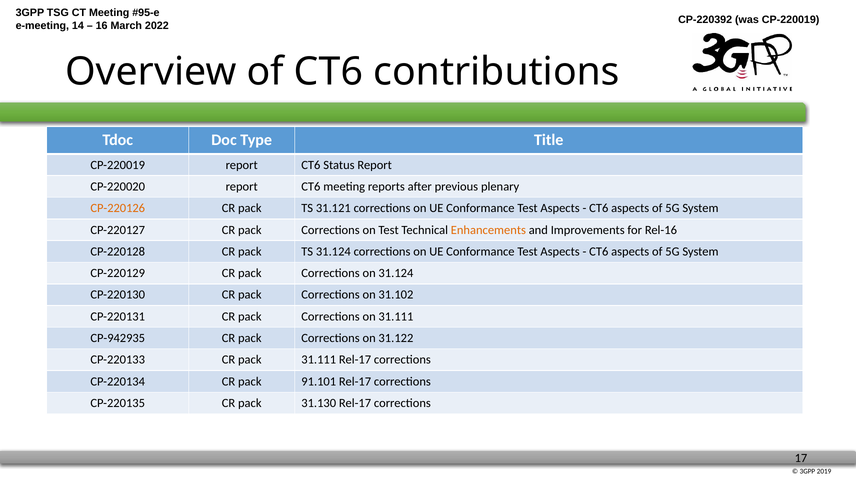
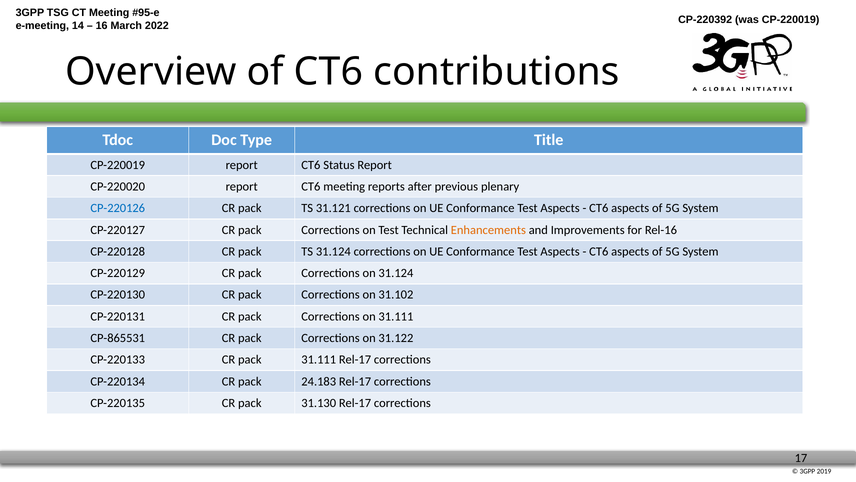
CP-220126 colour: orange -> blue
CP-942935: CP-942935 -> CP-865531
91.101: 91.101 -> 24.183
